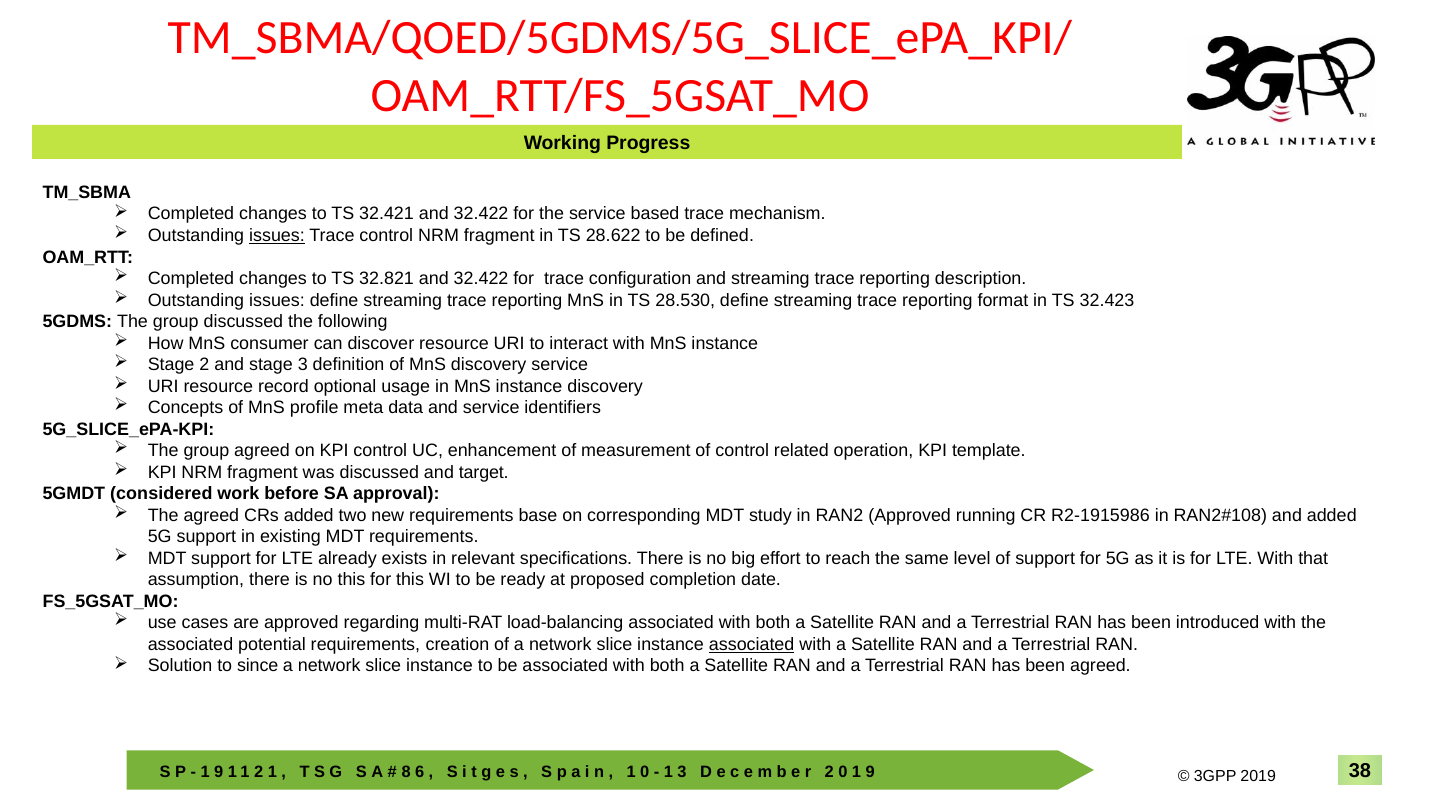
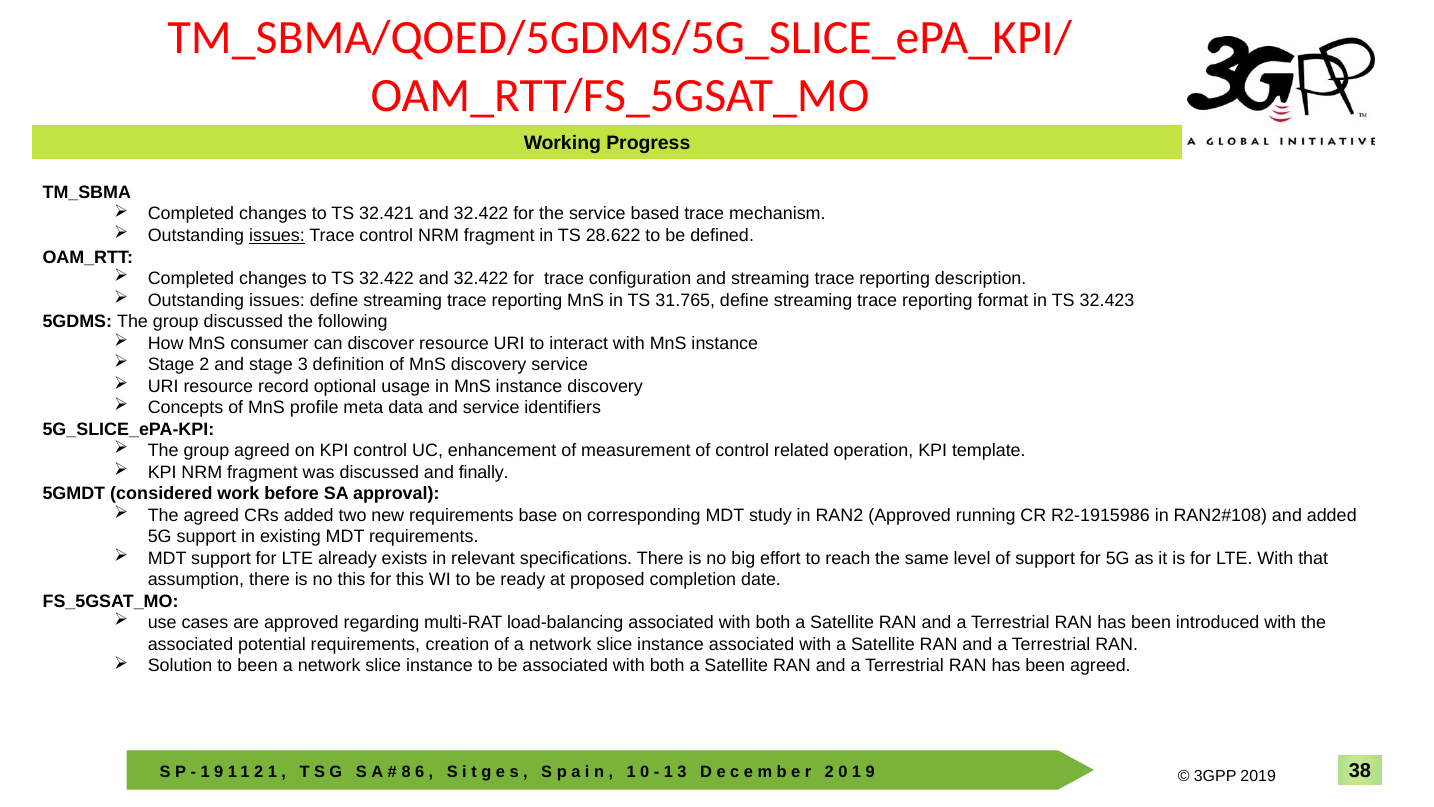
TS 32.821: 32.821 -> 32.422
28.530: 28.530 -> 31.765
target: target -> finally
associated at (752, 644) underline: present -> none
to since: since -> been
